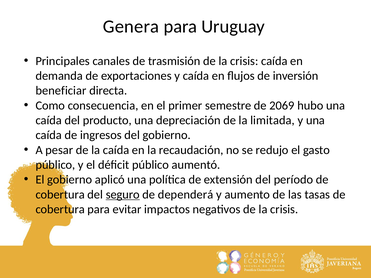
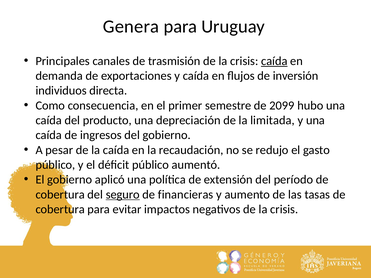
caída at (274, 61) underline: none -> present
beneficiar: beneficiar -> individuos
2069: 2069 -> 2099
dependerá: dependerá -> financieras
